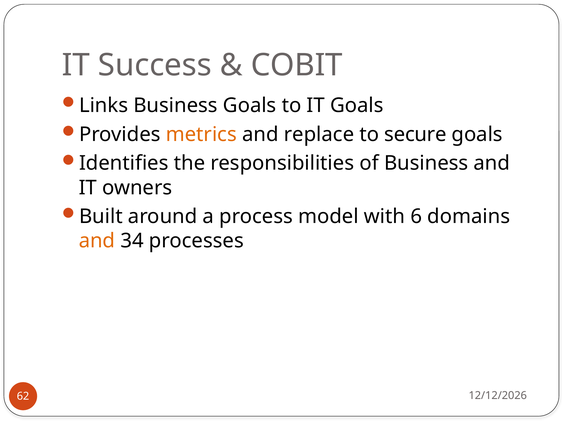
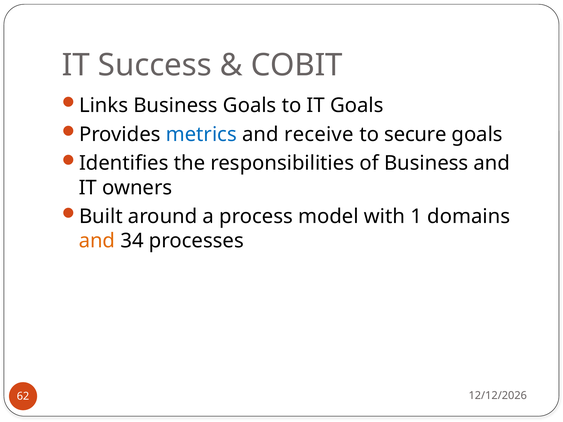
metrics colour: orange -> blue
replace: replace -> receive
6: 6 -> 1
